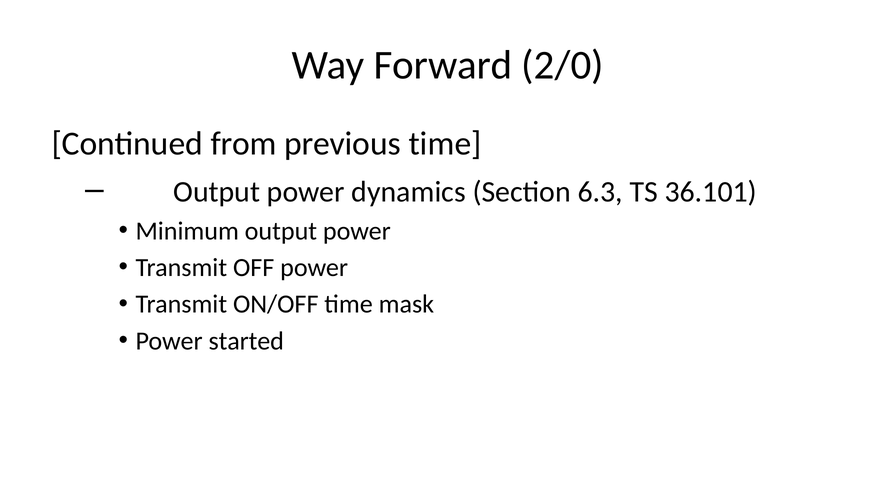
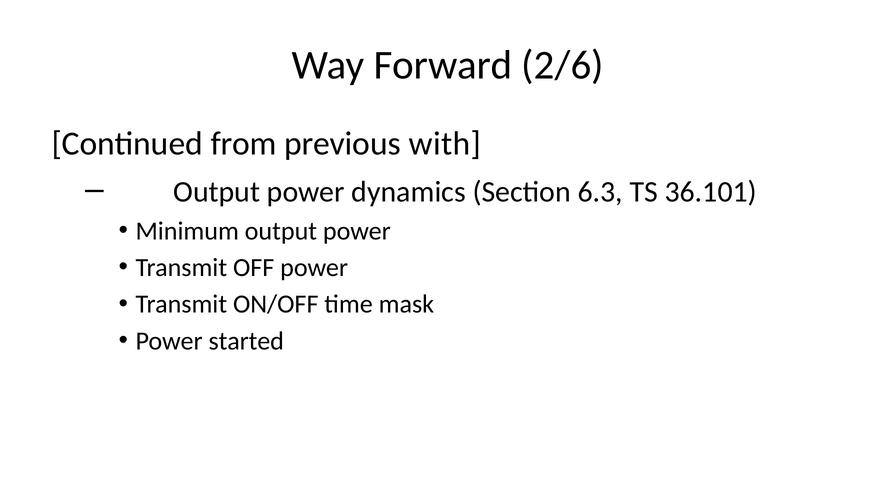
2/0: 2/0 -> 2/6
previous time: time -> with
